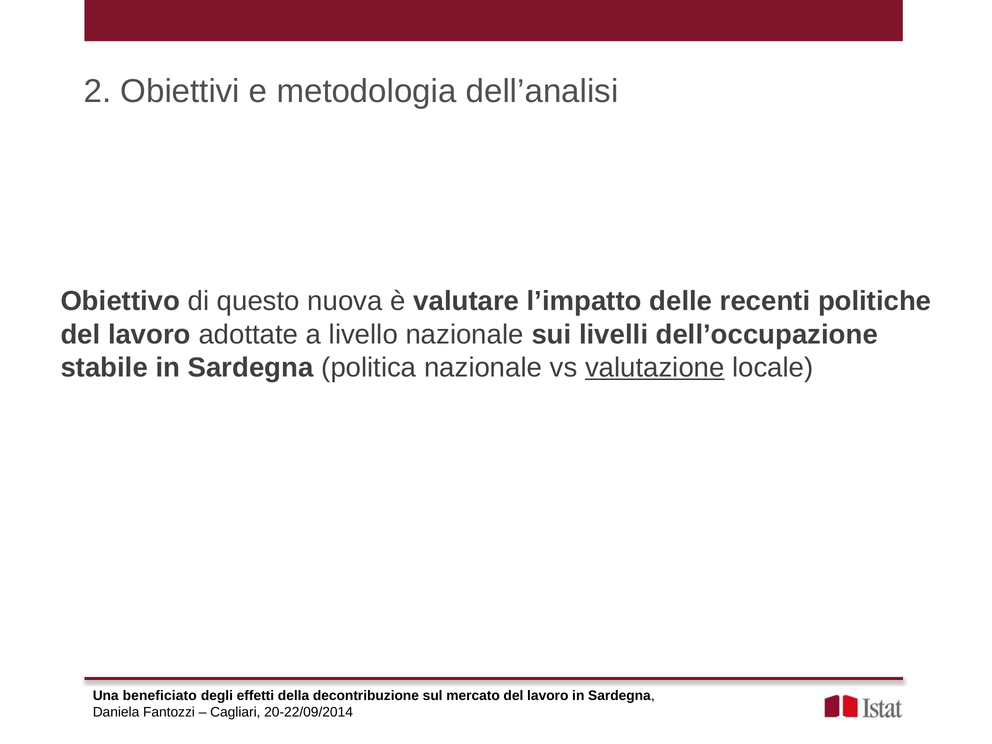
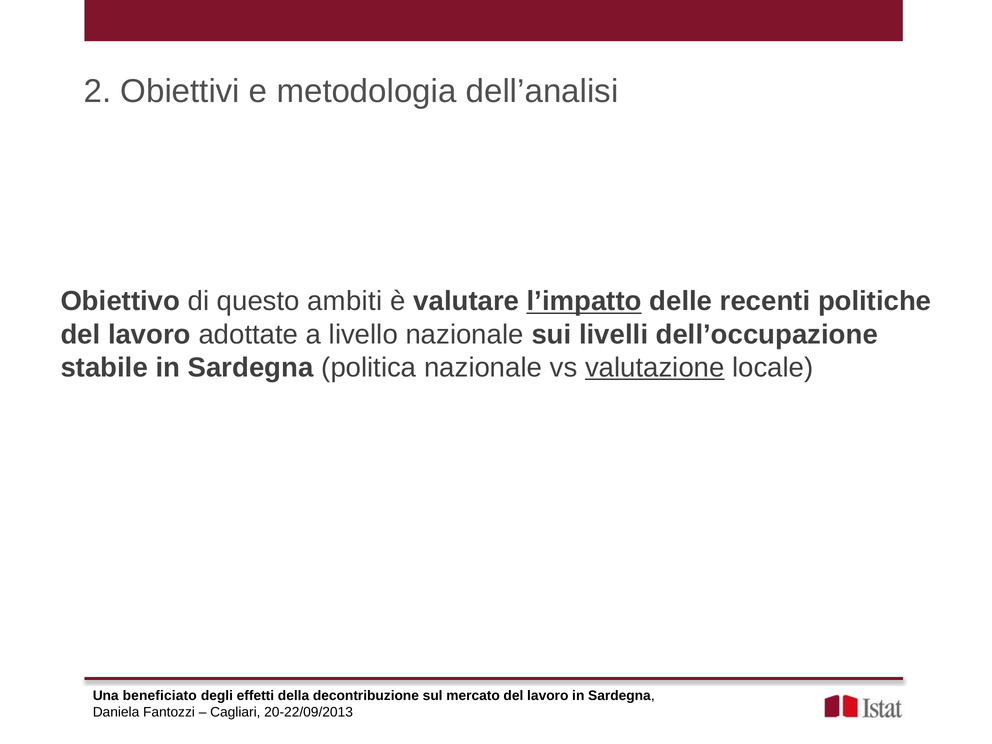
nuova: nuova -> ambiti
l’impatto underline: none -> present
20-22/09/2014: 20-22/09/2014 -> 20-22/09/2013
